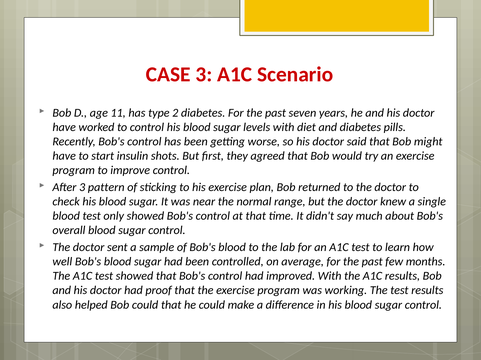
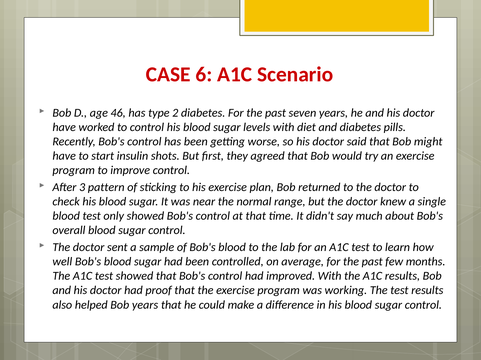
CASE 3: 3 -> 6
11: 11 -> 46
Bob could: could -> years
